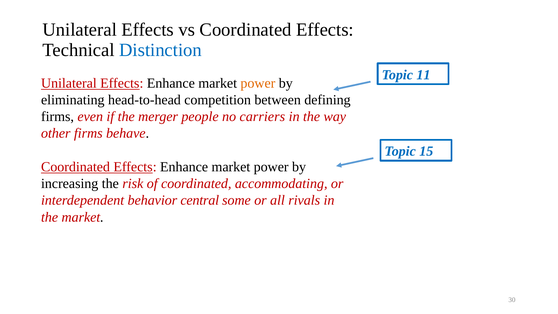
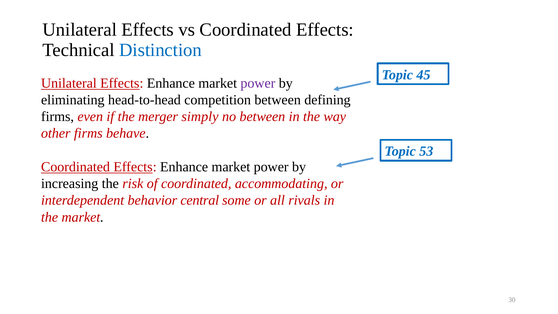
11: 11 -> 45
power at (258, 83) colour: orange -> purple
people: people -> simply
no carriers: carriers -> between
15: 15 -> 53
